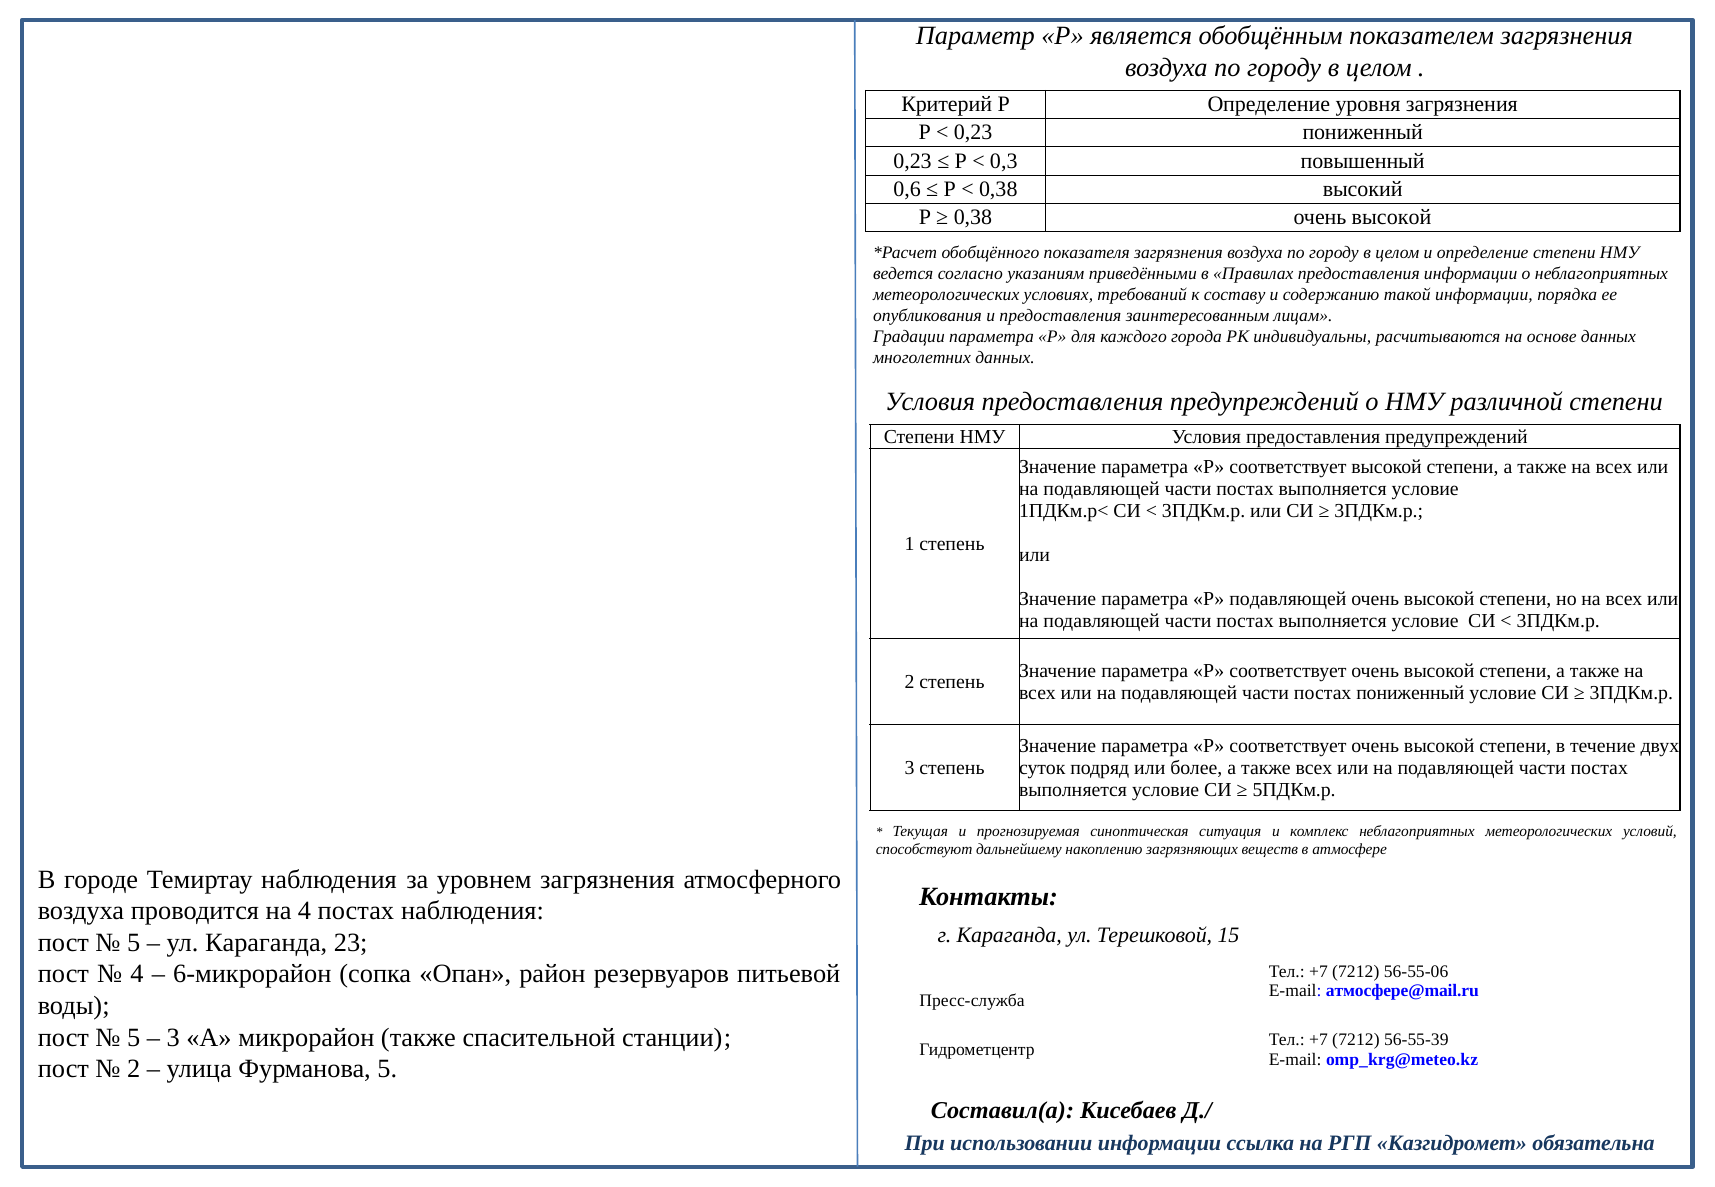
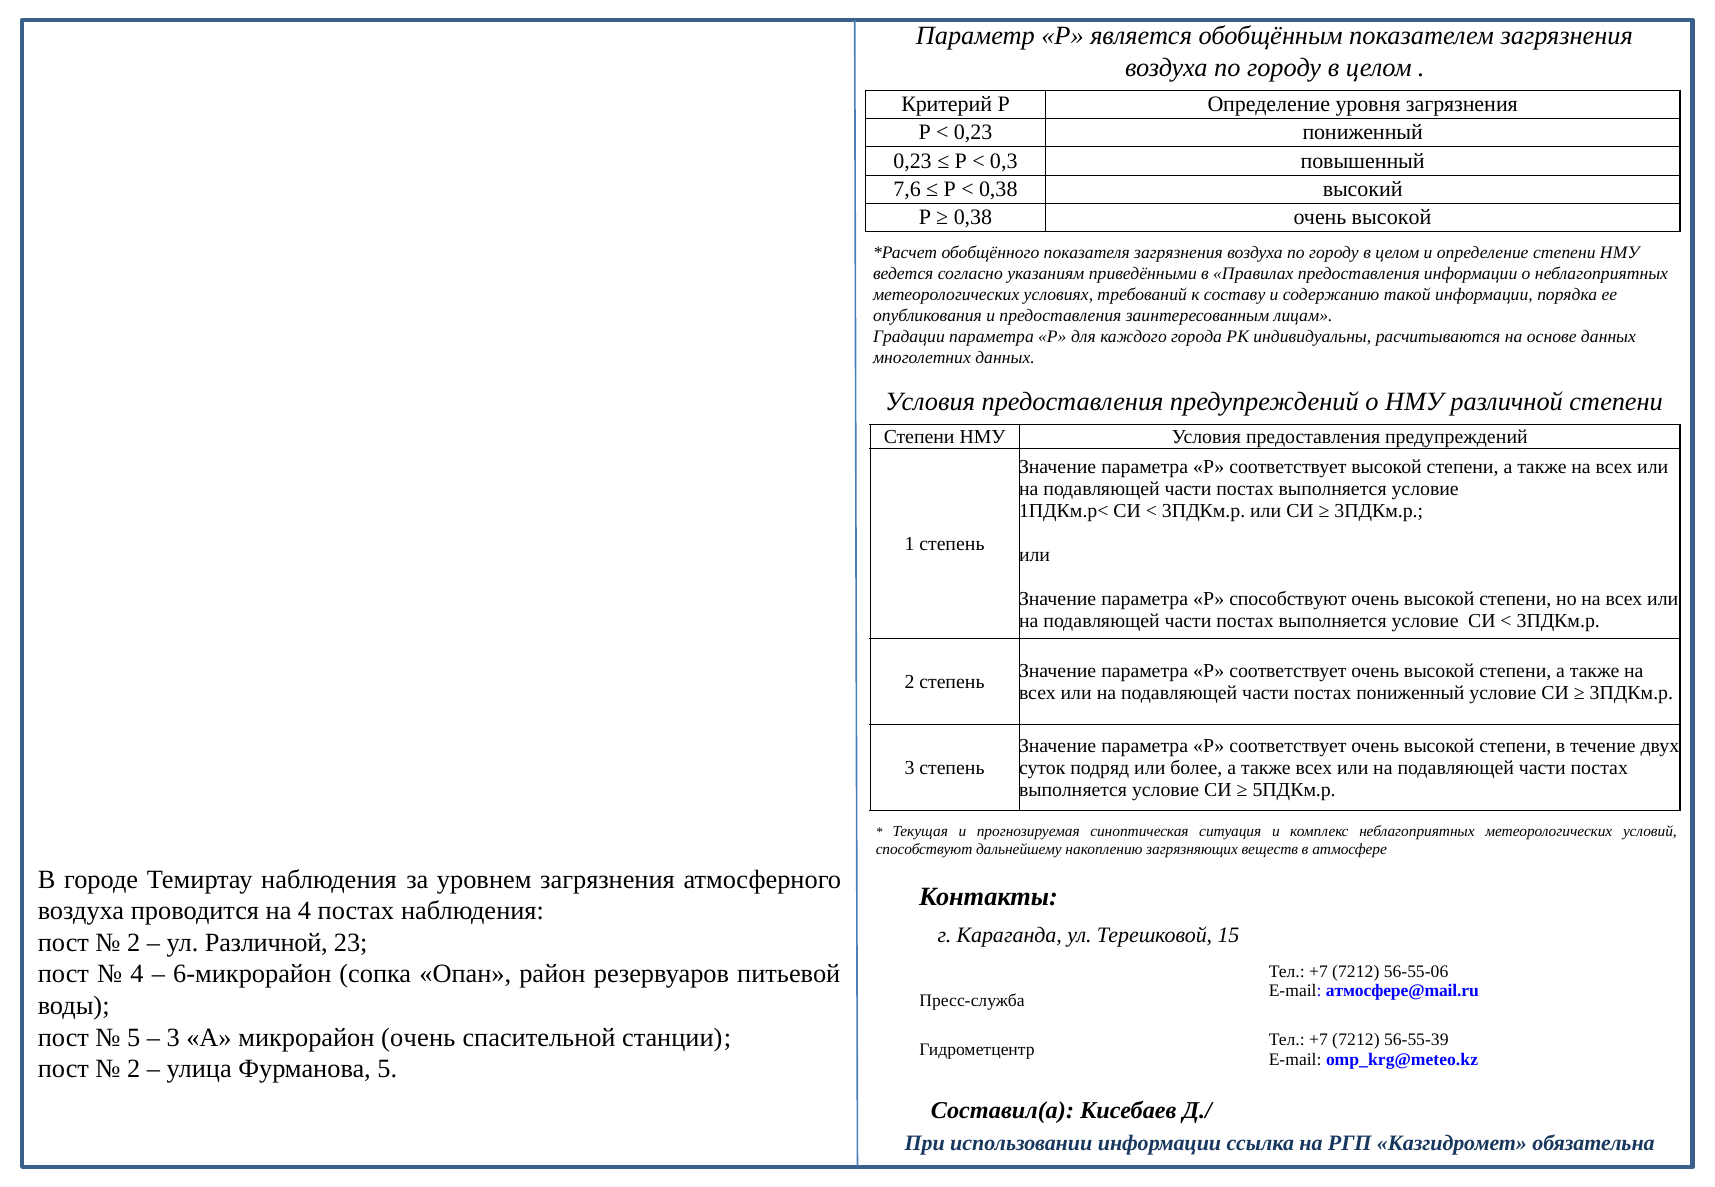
0,6: 0,6 -> 7,6
Р подавляющей: подавляющей -> способствуют
5 at (134, 943): 5 -> 2
ул Караганда: Караганда -> Различной
микрорайон также: также -> очень
